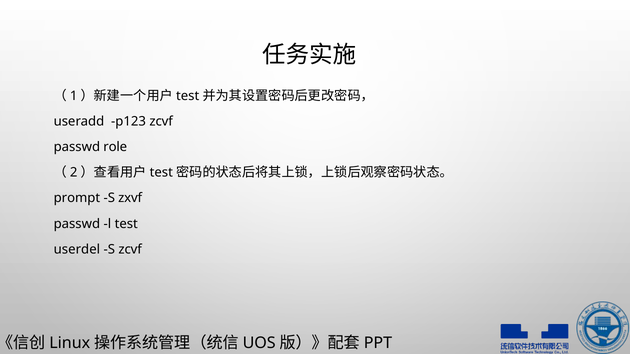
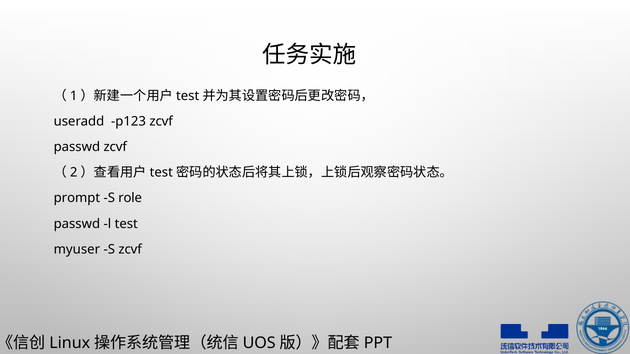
passwd role: role -> zcvf
zxvf: zxvf -> role
userdel: userdel -> myuser
